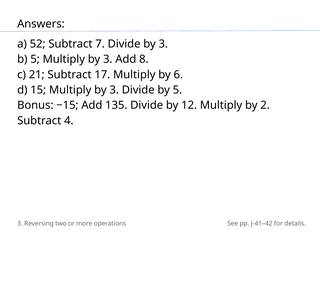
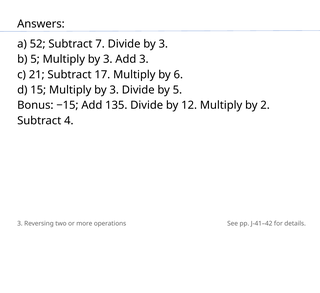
Add 8: 8 -> 3
